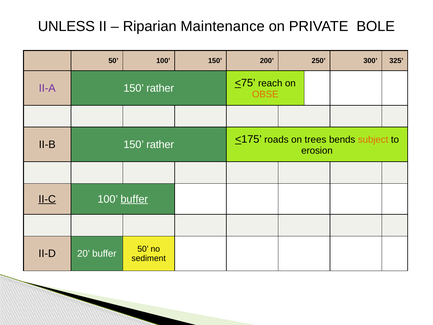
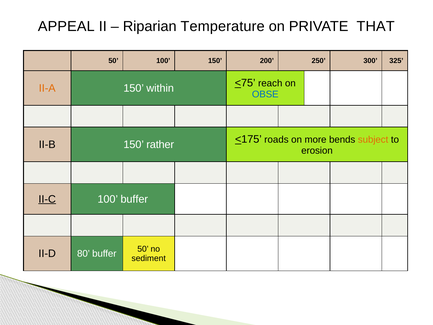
UNLESS: UNLESS -> APPEAL
Maintenance: Maintenance -> Temperature
BOLE: BOLE -> THAT
II-A colour: purple -> orange
rather at (160, 88): rather -> within
OBSE colour: orange -> blue
trees: trees -> more
buffer at (134, 199) underline: present -> none
20: 20 -> 80
